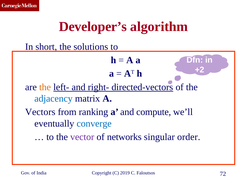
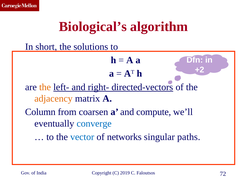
Developer’s: Developer’s -> Biological’s
adjacency colour: blue -> orange
Vectors: Vectors -> Column
ranking: ranking -> coarsen
vector colour: purple -> blue
order: order -> paths
